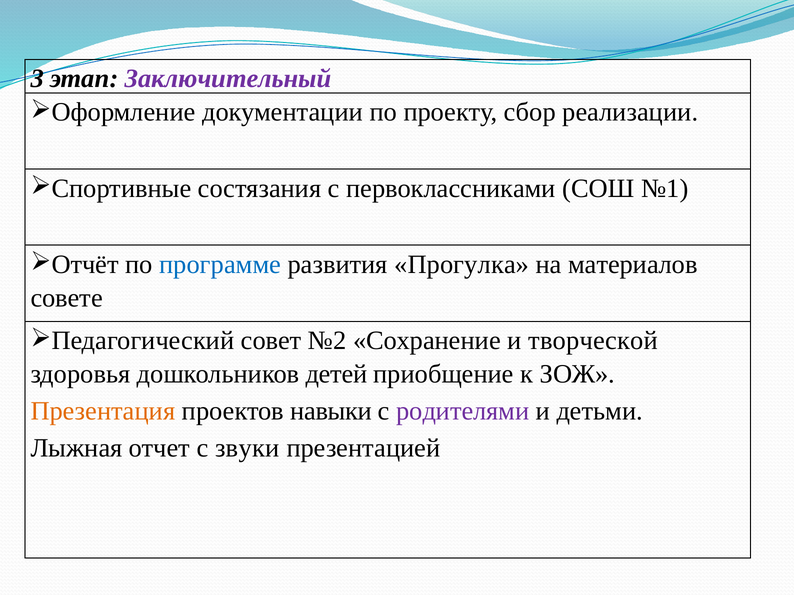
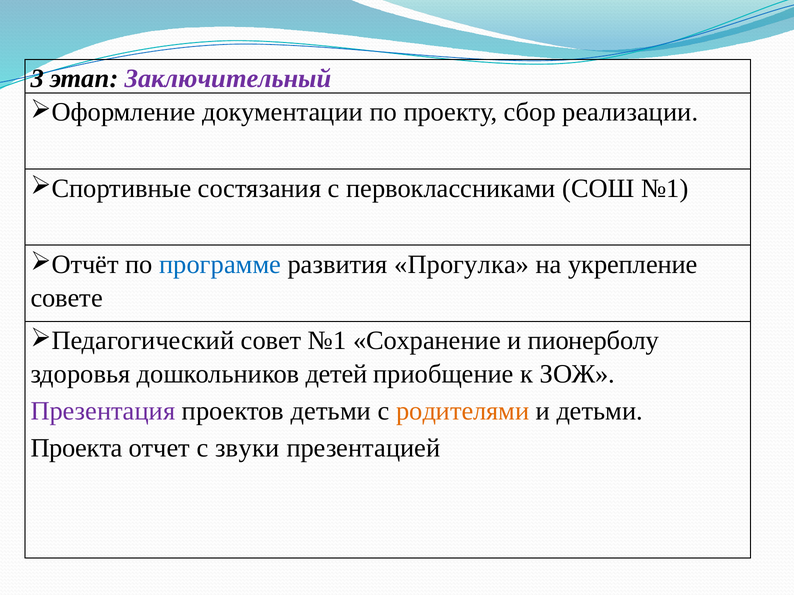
материалов: материалов -> укрепление
совет №2: №2 -> №1
творческой: творческой -> пионерболу
Презентация colour: orange -> purple
проектов навыки: навыки -> детьми
родителями colour: purple -> orange
Лыжная: Лыжная -> Проекта
